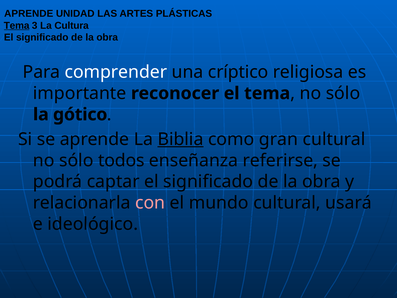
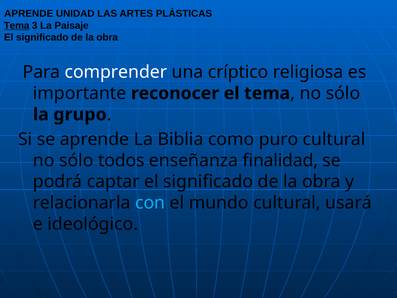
Cultura: Cultura -> Paisaje
gótico: gótico -> grupo
Biblia underline: present -> none
gran: gran -> puro
referirse: referirse -> finalidad
con colour: pink -> light blue
